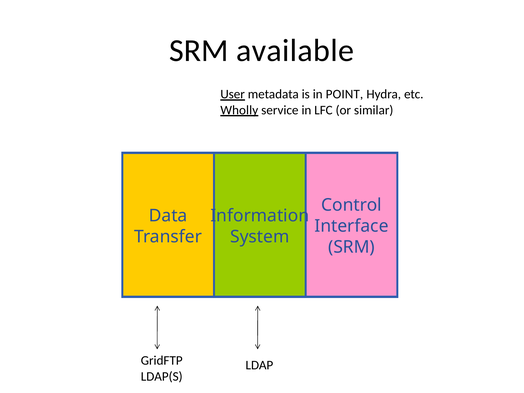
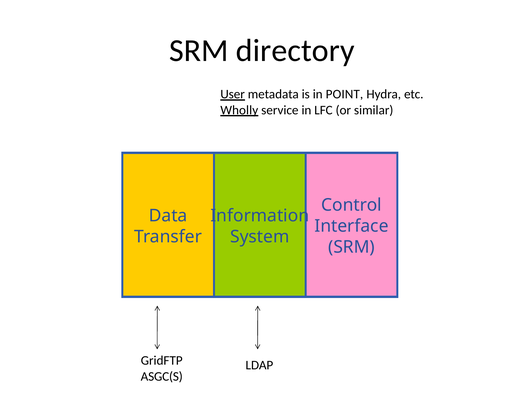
available: available -> directory
LDAP(S: LDAP(S -> ASGC(S
